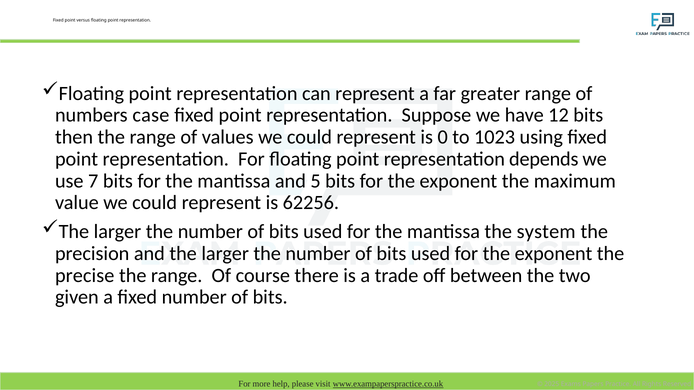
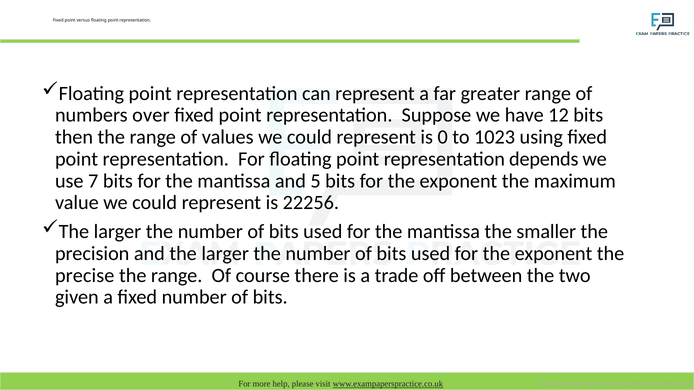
case: case -> over
62256: 62256 -> 22256
system: system -> smaller
